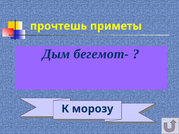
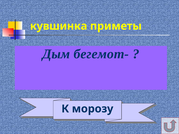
прочтешь: прочтешь -> кувшинка
